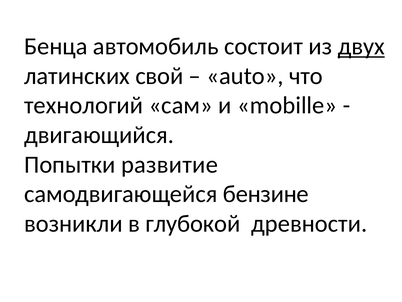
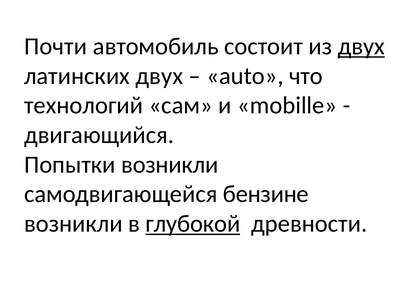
Бенца: Бенца -> Почти
латинских свой: свой -> двух
Попытки развитие: развитие -> возникли
глубокой underline: none -> present
